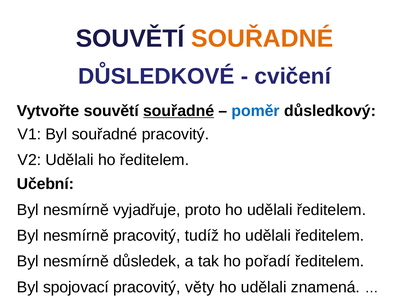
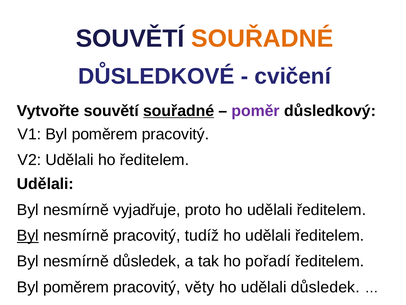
poměr colour: blue -> purple
V1 Byl souřadné: souřadné -> poměrem
Učební at (45, 184): Učební -> Udělali
Byl at (28, 235) underline: none -> present
spojovací at (76, 287): spojovací -> poměrem
udělali znamená: znamená -> důsledek
